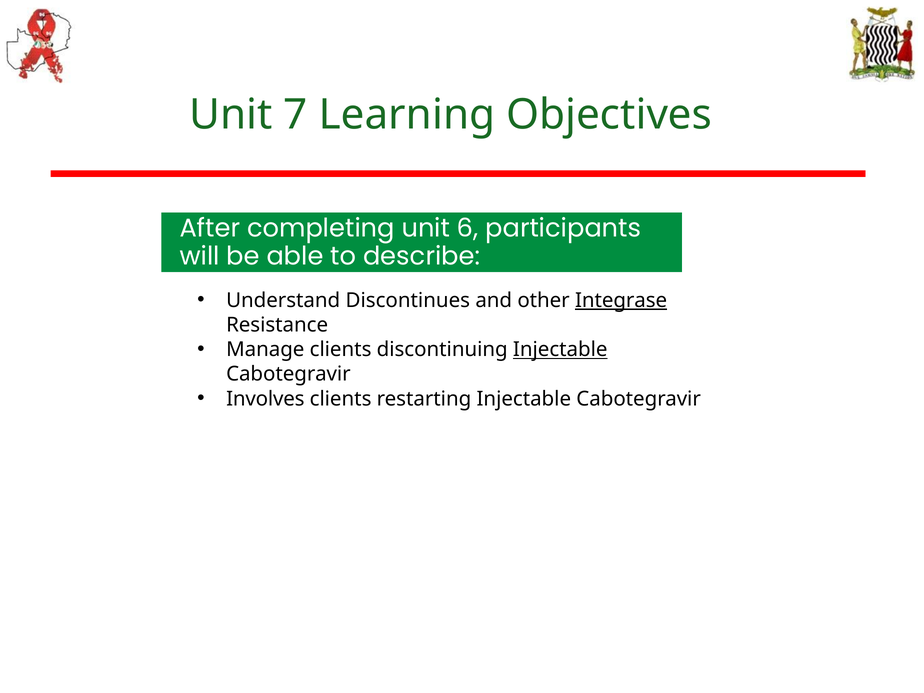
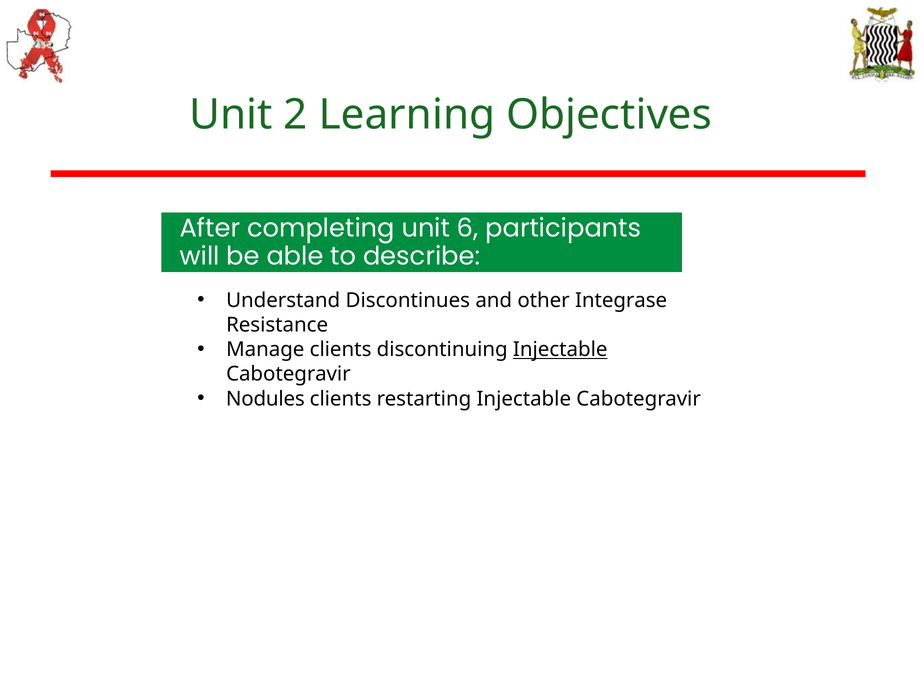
7: 7 -> 2
Integrase underline: present -> none
Involves: Involves -> Nodules
